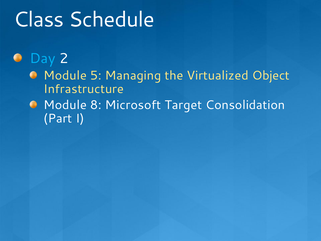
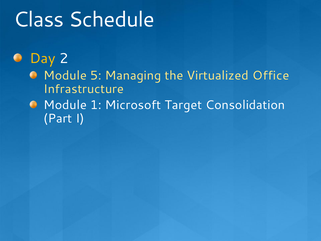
Day colour: light blue -> yellow
Object: Object -> Office
8: 8 -> 1
